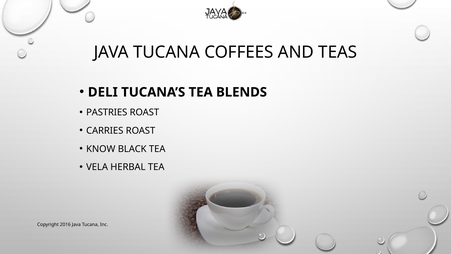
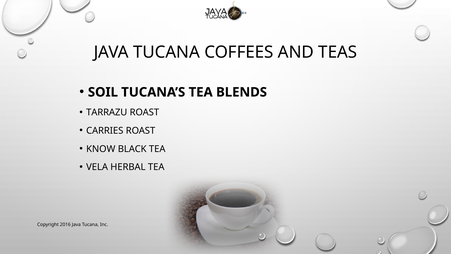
DELI: DELI -> SOIL
PASTRIES: PASTRIES -> TARRAZU
